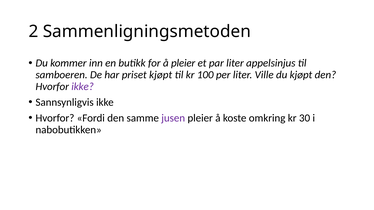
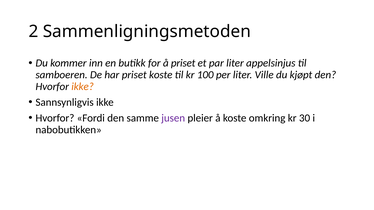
å pleier: pleier -> priset
priset kjøpt: kjøpt -> koste
ikke at (83, 87) colour: purple -> orange
